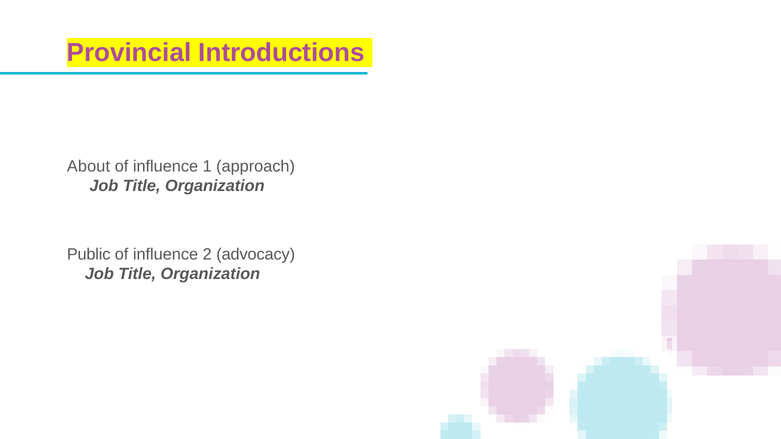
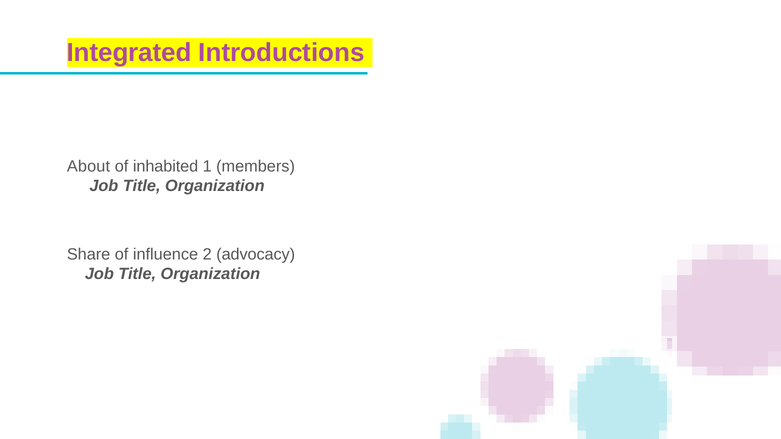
Provincial: Provincial -> Integrated
influence at (166, 167): influence -> inhabited
approach: approach -> members
Public: Public -> Share
